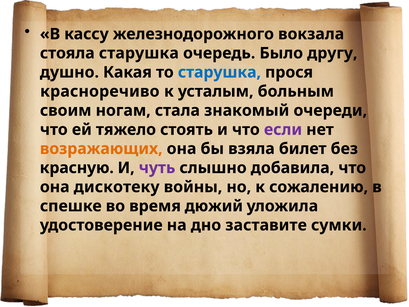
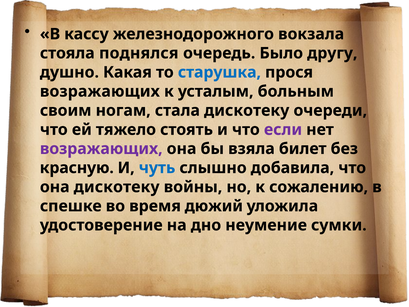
стояла старушка: старушка -> поднялся
красноречиво at (100, 91): красноречиво -> возражающих
стала знакомый: знакомый -> дискотеку
возражающих at (101, 149) colour: orange -> purple
чуть colour: purple -> blue
заставите: заставите -> неумение
